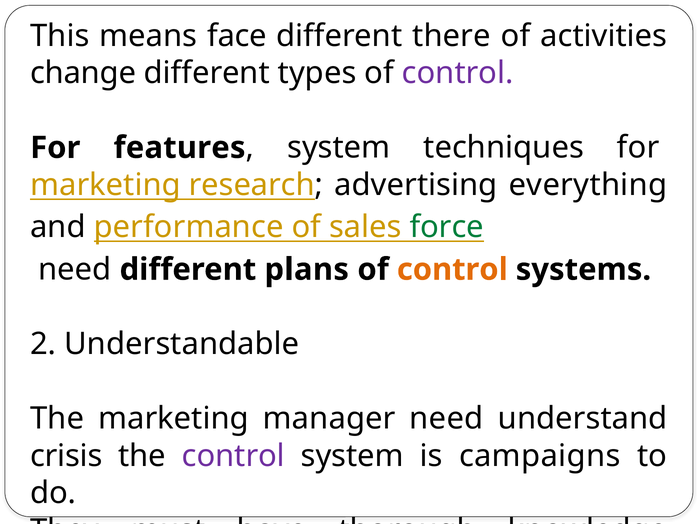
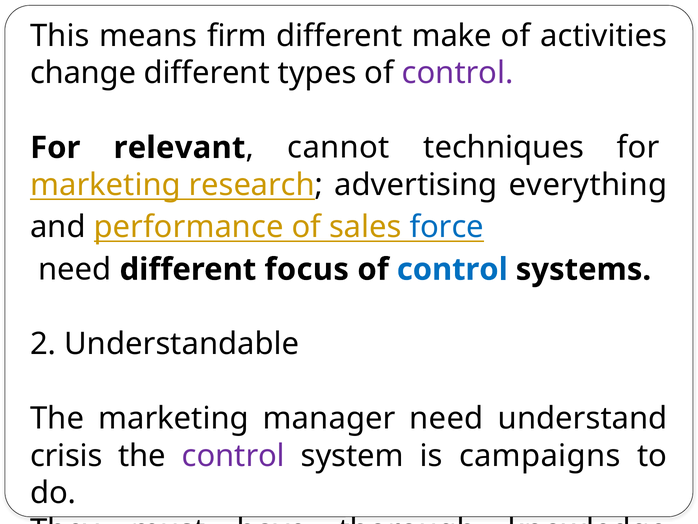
face: face -> firm
there: there -> make
features: features -> relevant
system at (339, 148): system -> cannot
force colour: green -> blue
plans: plans -> focus
control at (452, 269) colour: orange -> blue
